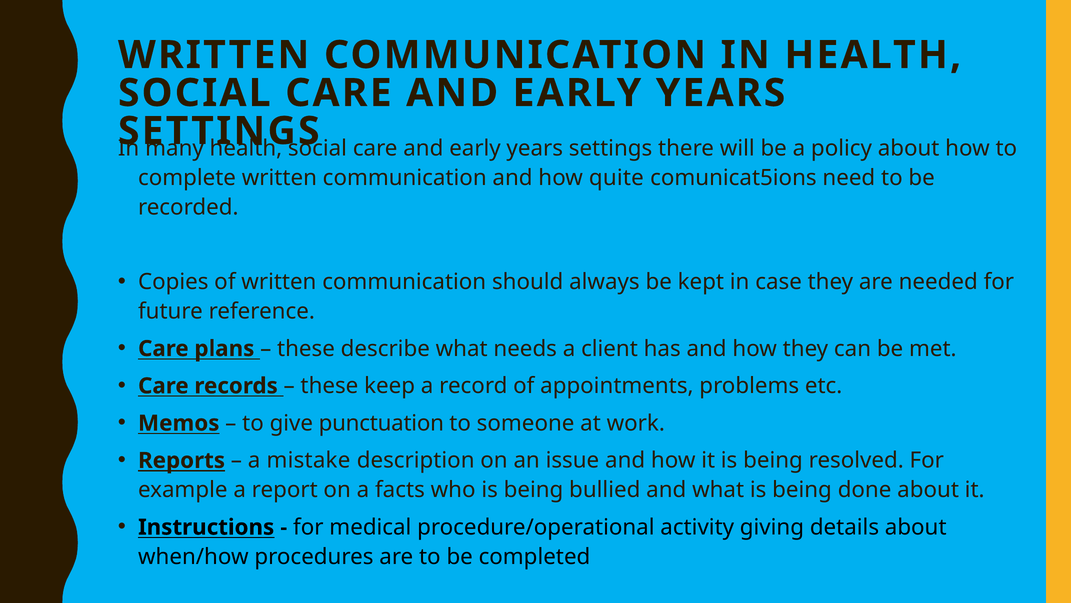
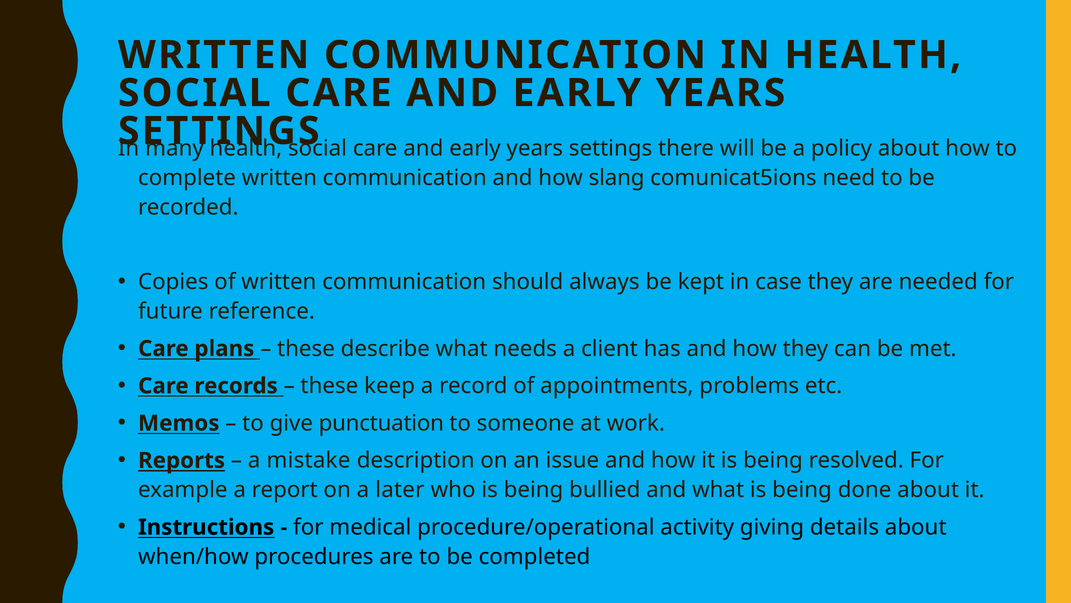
quite: quite -> slang
facts: facts -> later
